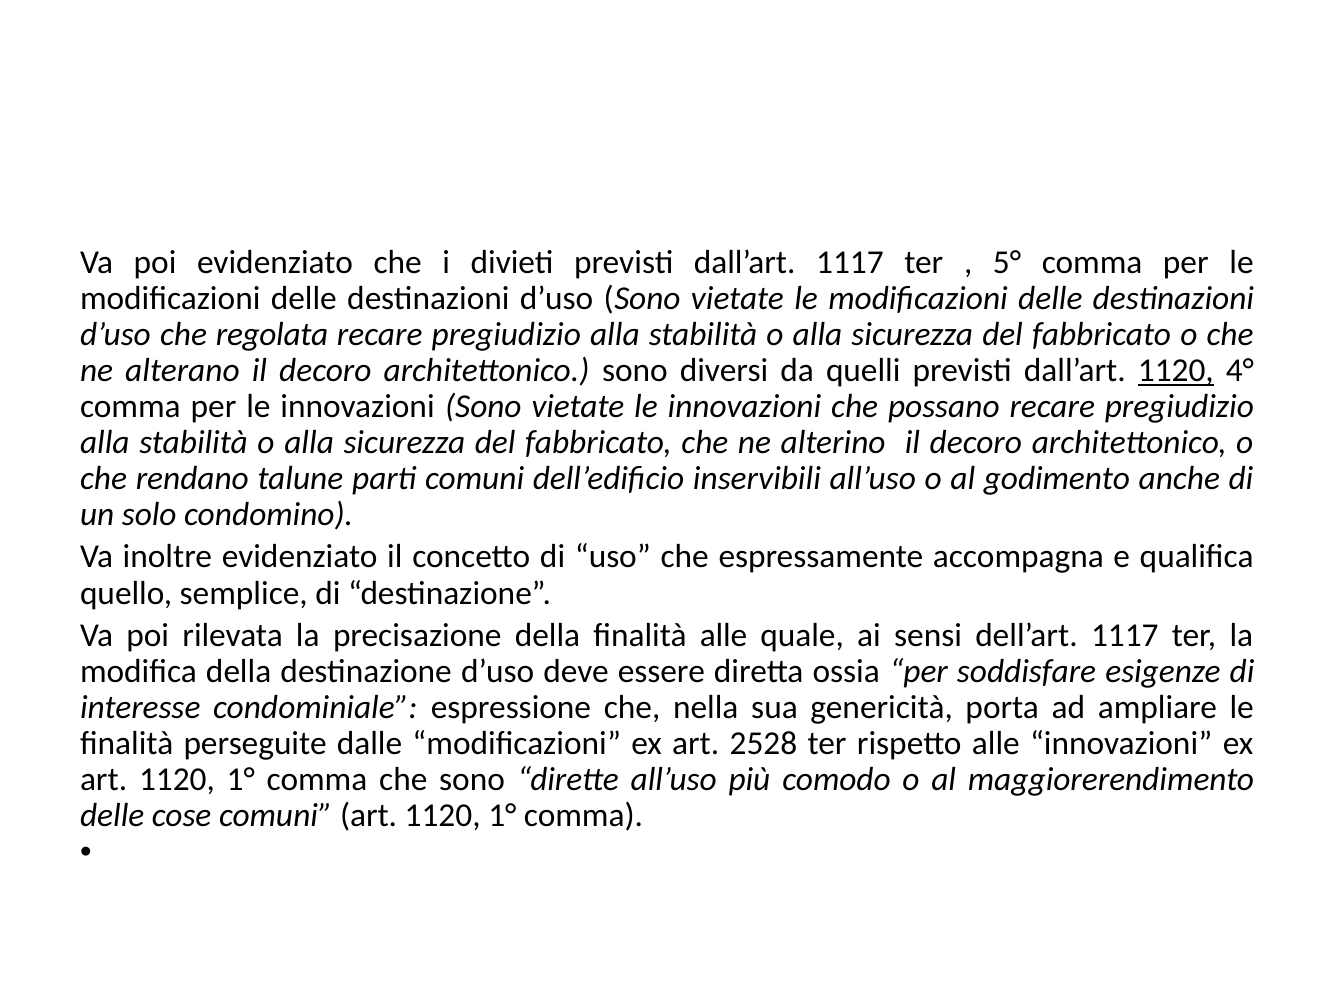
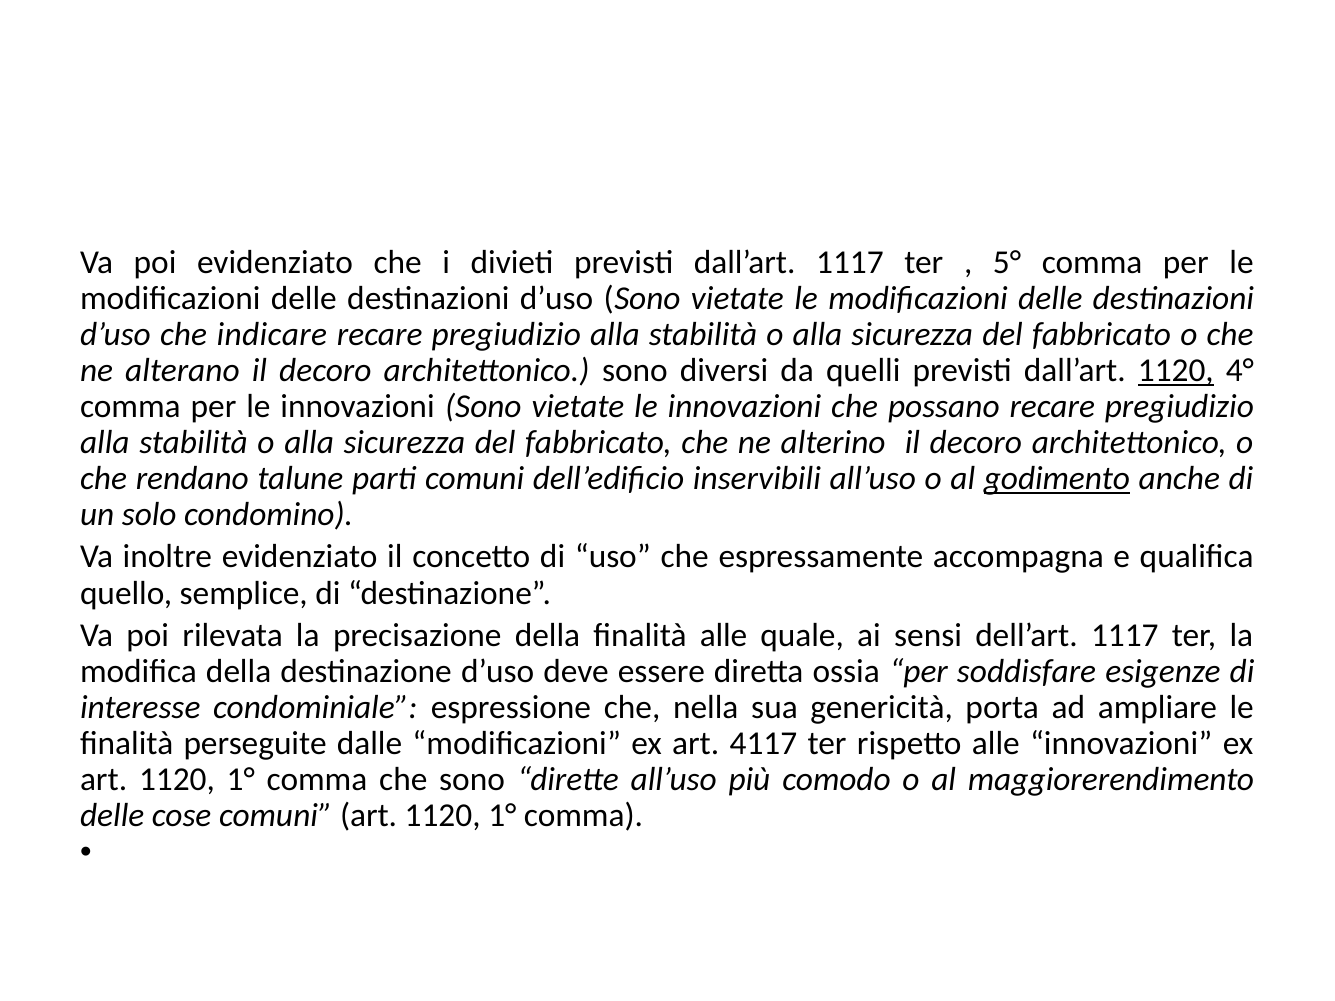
regolata: regolata -> indicare
godimento underline: none -> present
2528: 2528 -> 4117
